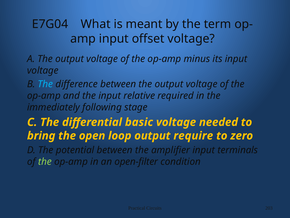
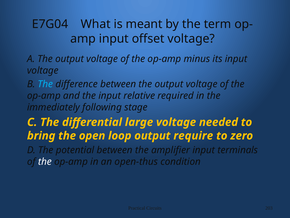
basic: basic -> large
the at (45, 161) colour: light green -> white
open-filter: open-filter -> open-thus
